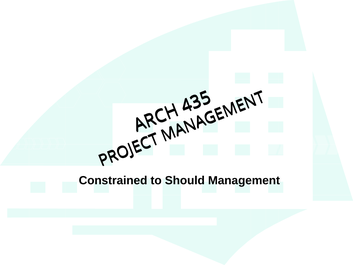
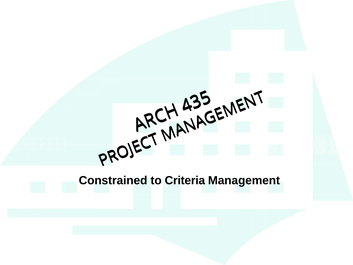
Should: Should -> Criteria
